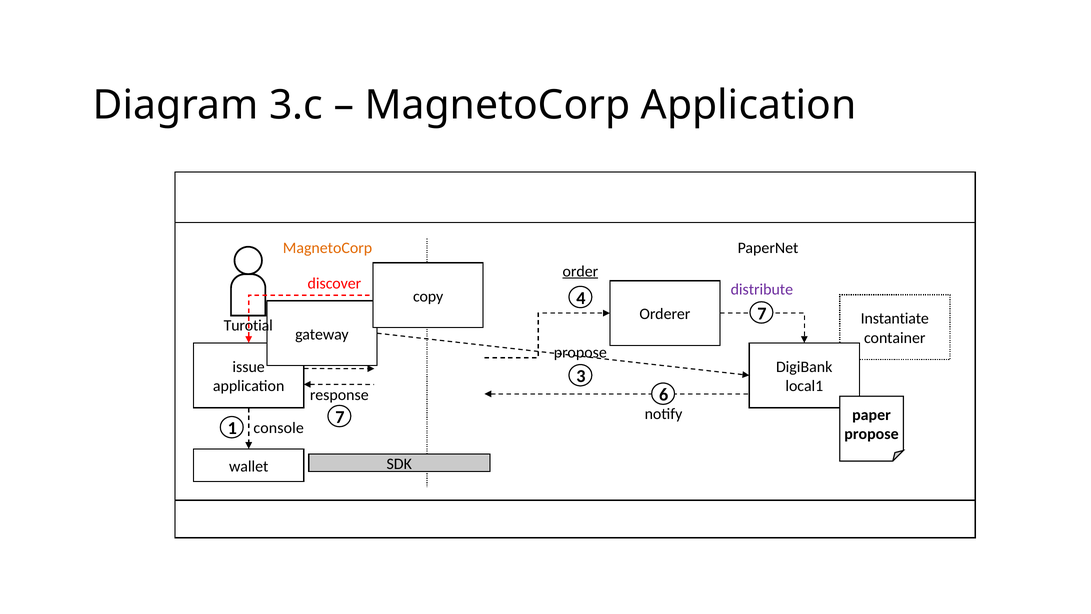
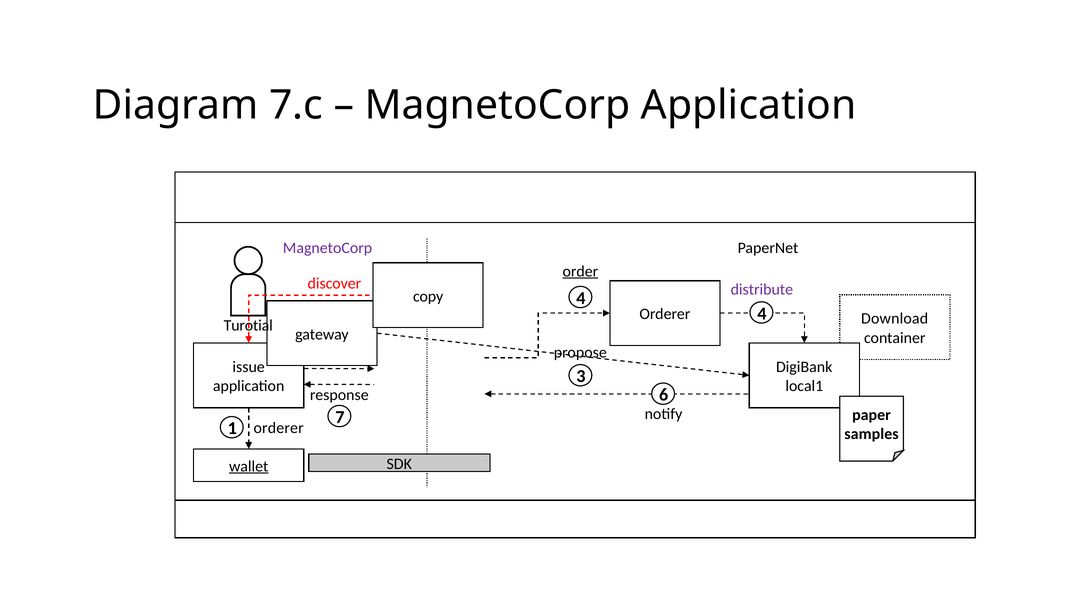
3.c: 3.c -> 7.c
MagnetoCorp at (327, 248) colour: orange -> purple
Orderer 7: 7 -> 4
Instantiate: Instantiate -> Download
console at (279, 428): console -> orderer
propose at (872, 434): propose -> samples
wallet underline: none -> present
